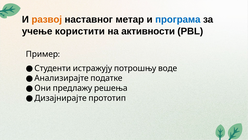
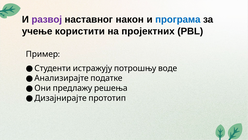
развој colour: orange -> purple
метар: метар -> након
активности: активности -> пројектних
